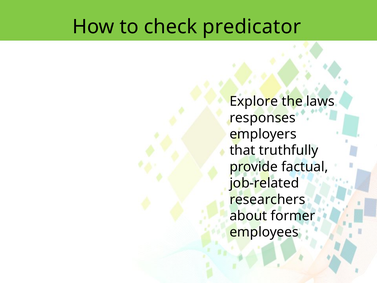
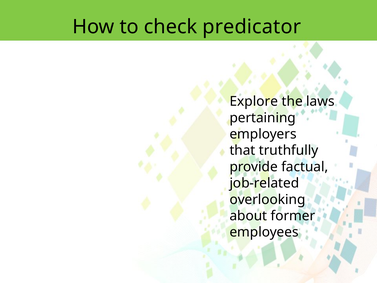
responses: responses -> pertaining
researchers: researchers -> overlooking
